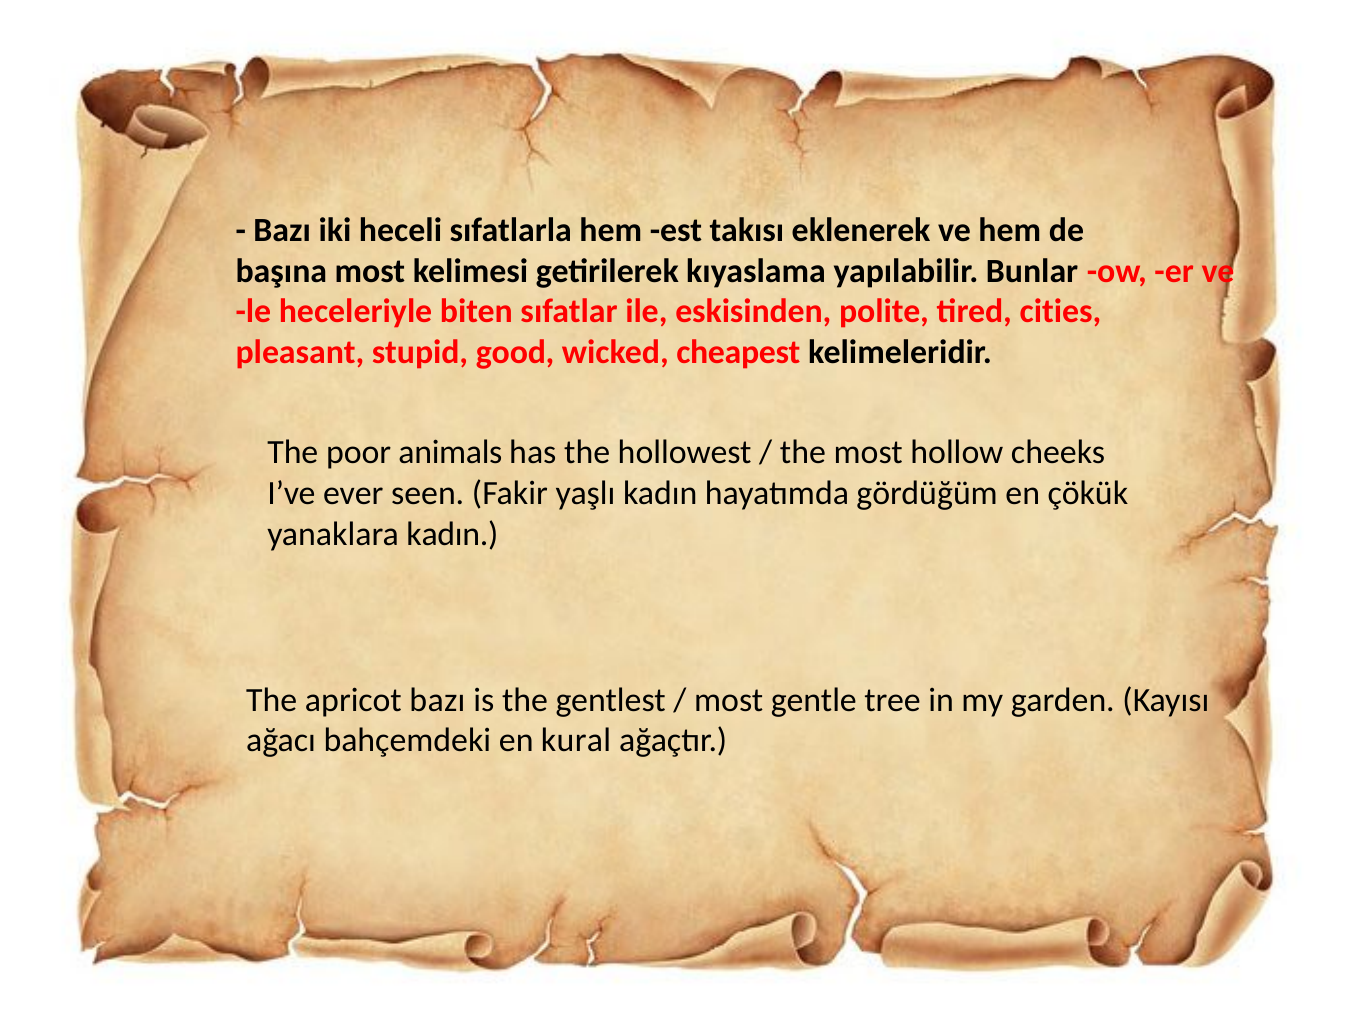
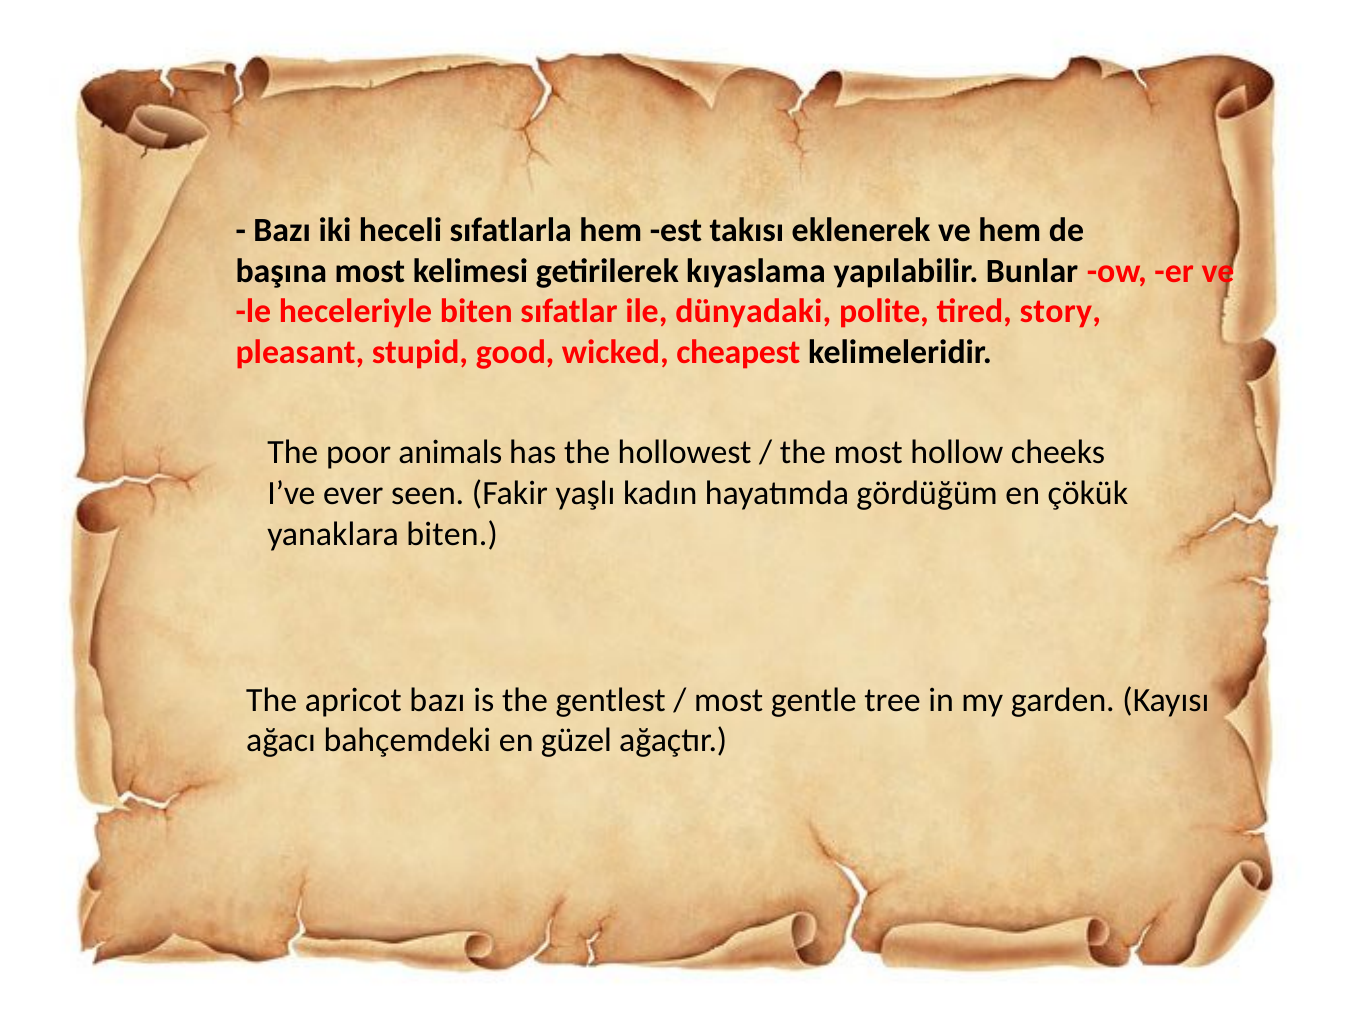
eskisinden: eskisinden -> dünyadaki
cities: cities -> story
yanaklara kadın: kadın -> biten
kural: kural -> güzel
